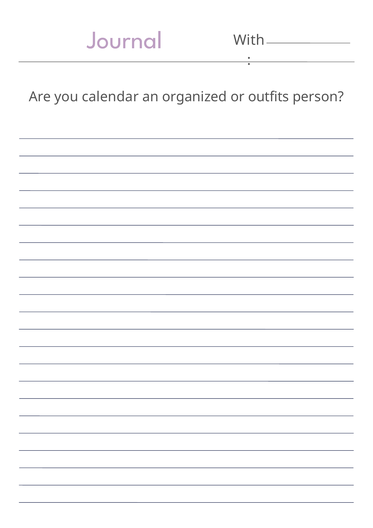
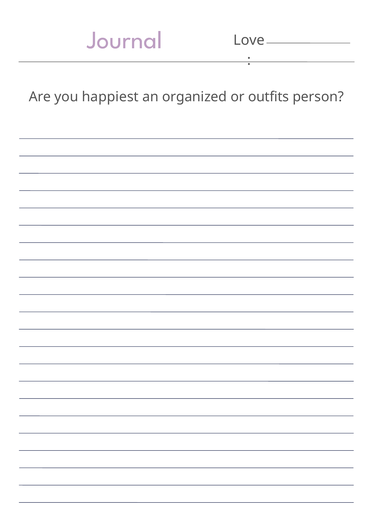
With: With -> Love
calendar: calendar -> happiest
